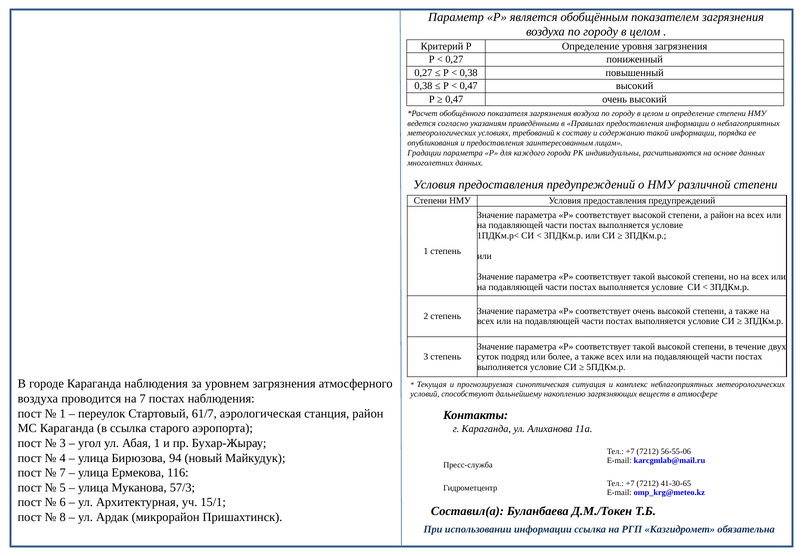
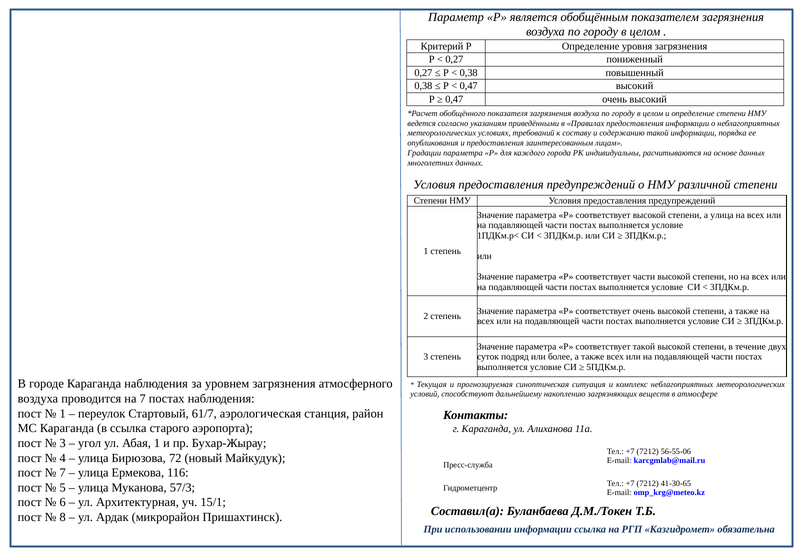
а район: район -> улица
такой at (644, 277): такой -> части
94: 94 -> 72
